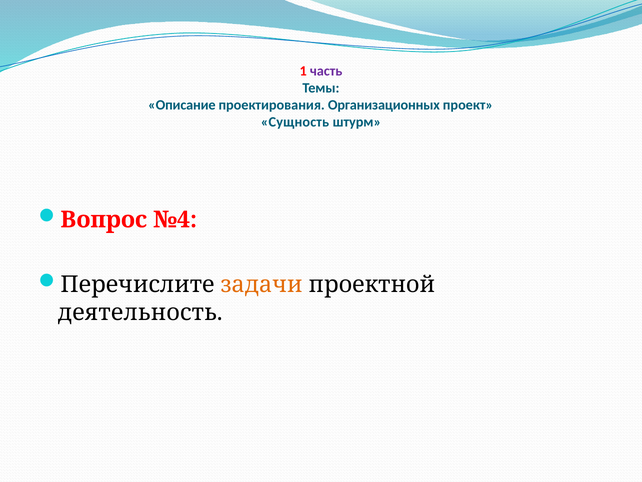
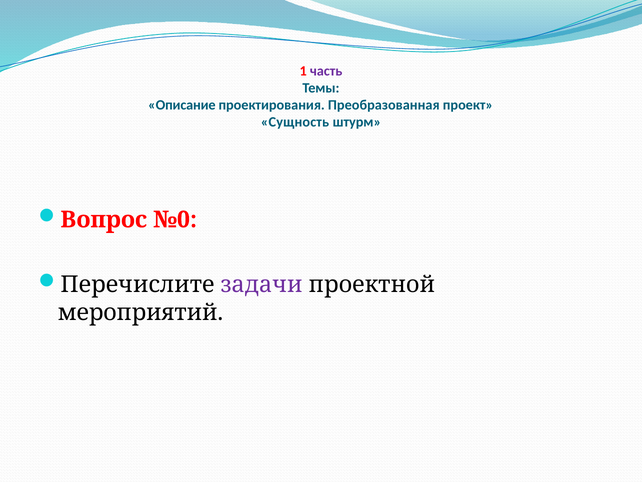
Организационных: Организационных -> Преобразованная
№4: №4 -> №0
задачи colour: orange -> purple
деятельность: деятельность -> мероприятий
